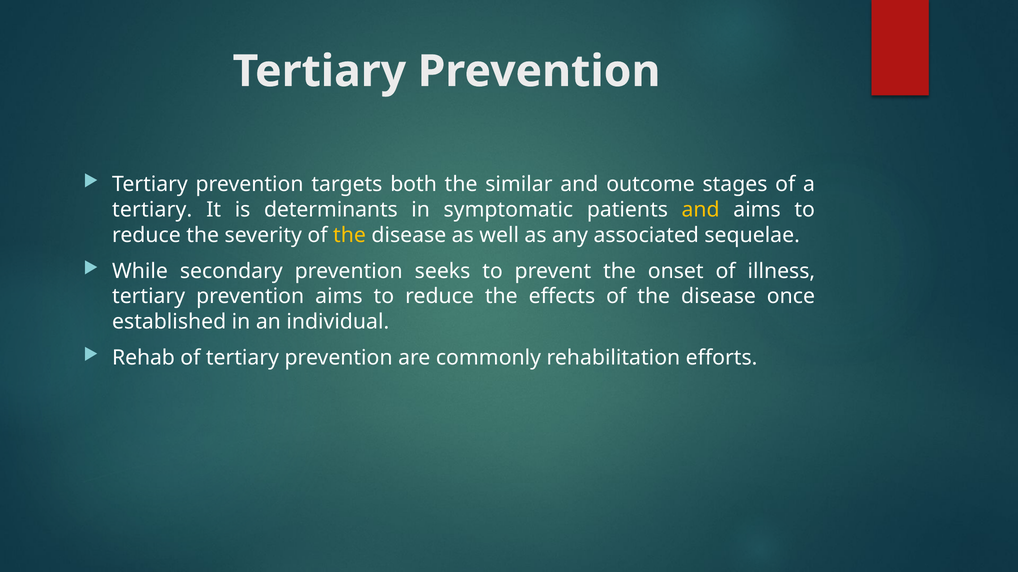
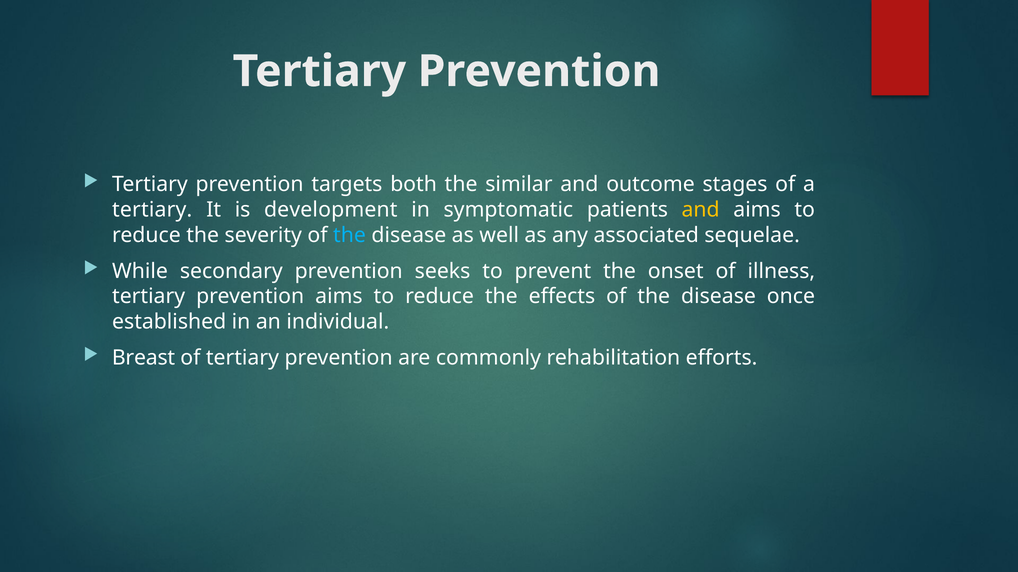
determinants: determinants -> development
the at (349, 235) colour: yellow -> light blue
Rehab: Rehab -> Breast
